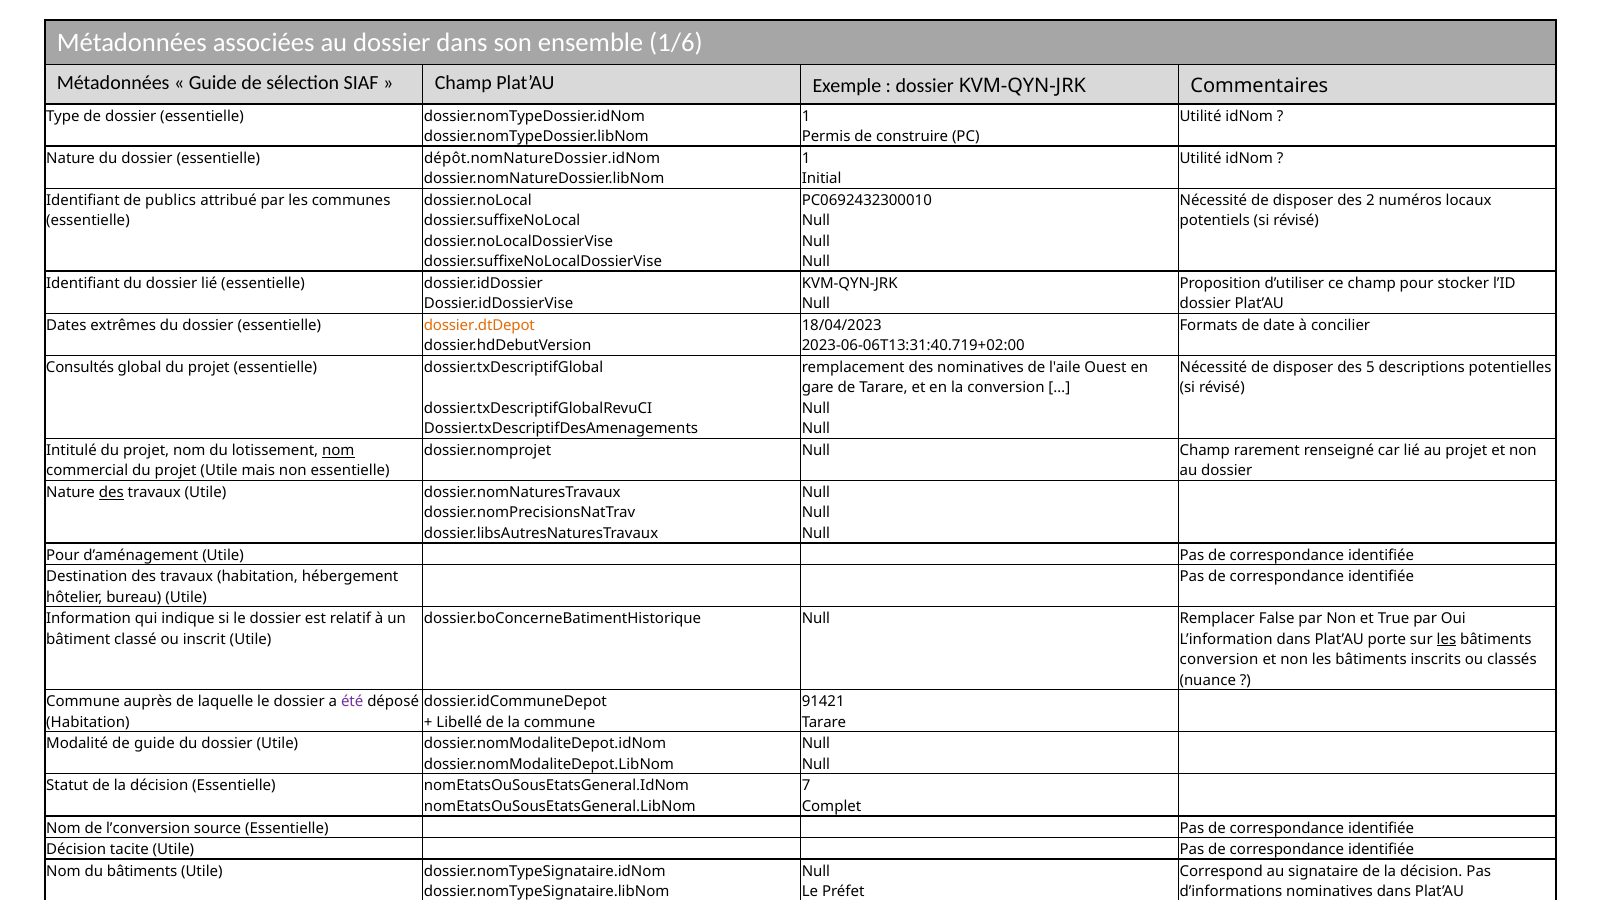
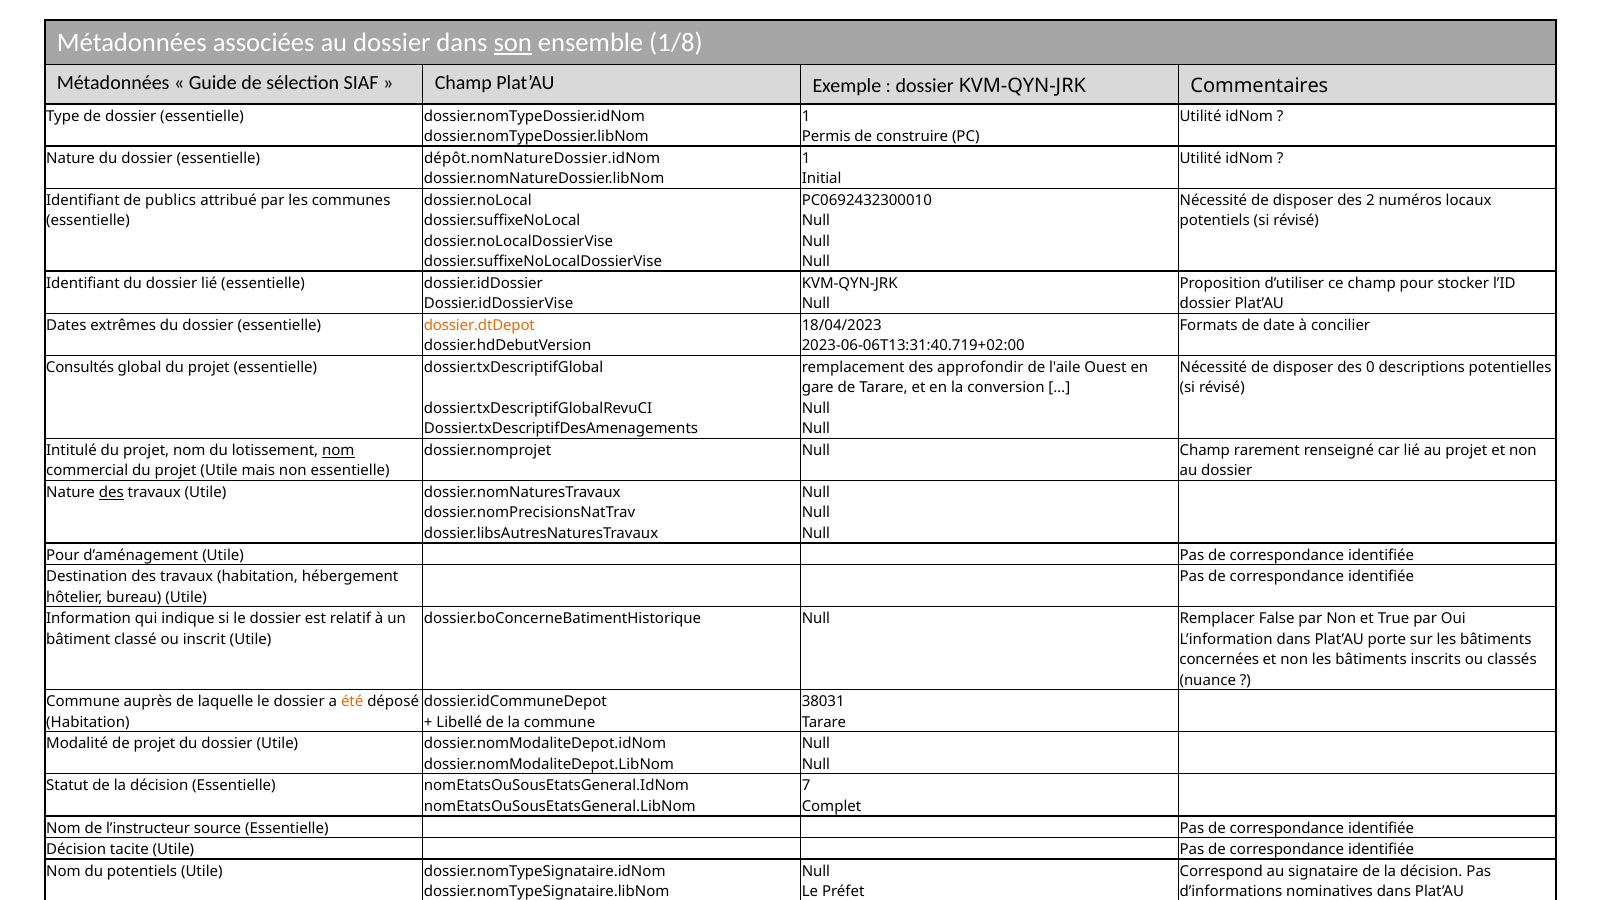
son underline: none -> present
1/6: 1/6 -> 1/8
des nominatives: nominatives -> approfondir
5: 5 -> 0
les at (1446, 640) underline: present -> none
conversion at (1219, 660): conversion -> concernées
été colour: purple -> orange
91421: 91421 -> 38031
de guide: guide -> projet
l’conversion: l’conversion -> l’instructeur
du bâtiments: bâtiments -> potentiels
